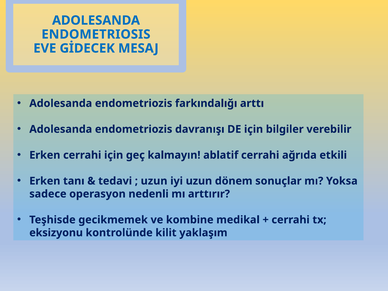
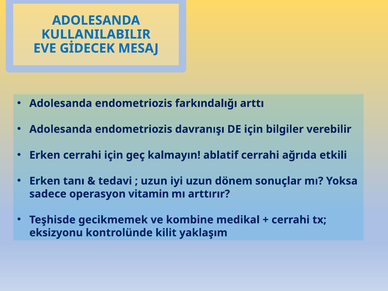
ENDOMETRIOSIS: ENDOMETRIOSIS -> KULLANILABILIR
nedenli: nedenli -> vitamin
